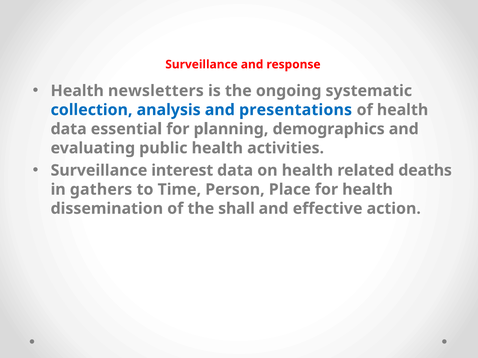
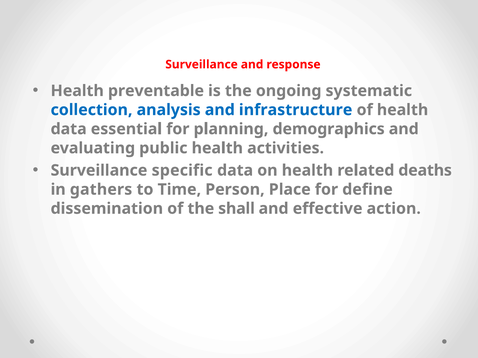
newsletters: newsletters -> preventable
presentations: presentations -> infrastructure
interest: interest -> specific
for health: health -> define
